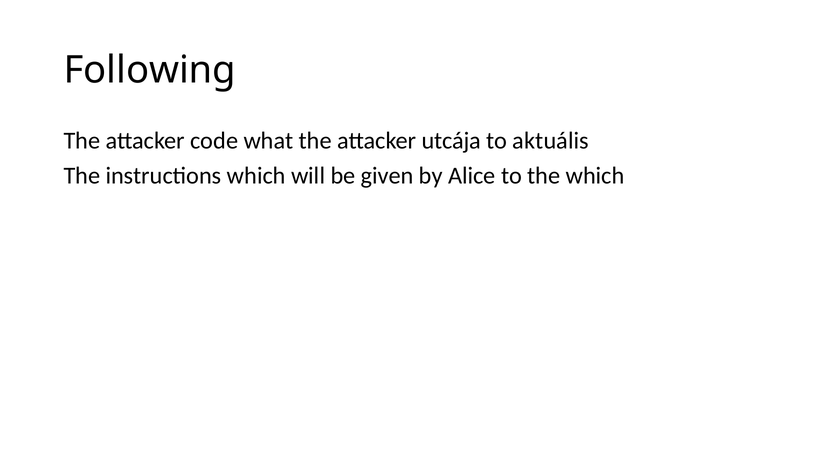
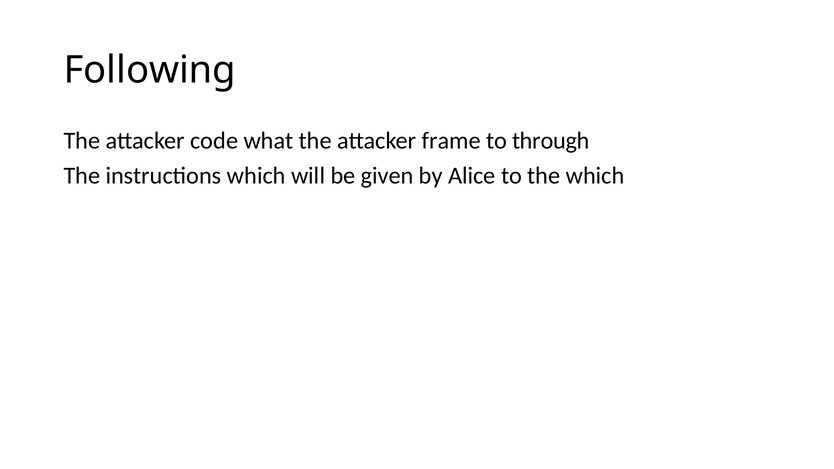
utcája: utcája -> frame
aktuális: aktuális -> through
